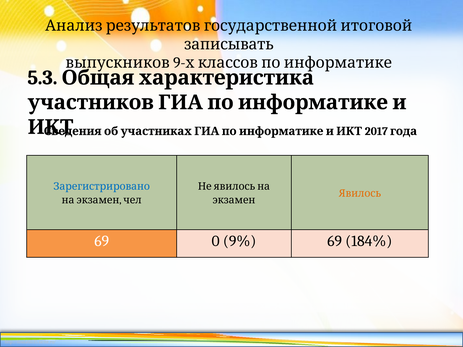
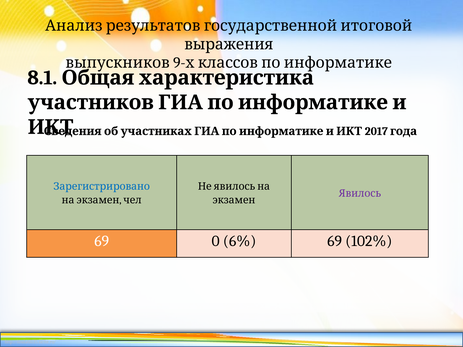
записывать: записывать -> выражения
5.3: 5.3 -> 8.1
Явилось colour: orange -> purple
9%: 9% -> 6%
184%: 184% -> 102%
